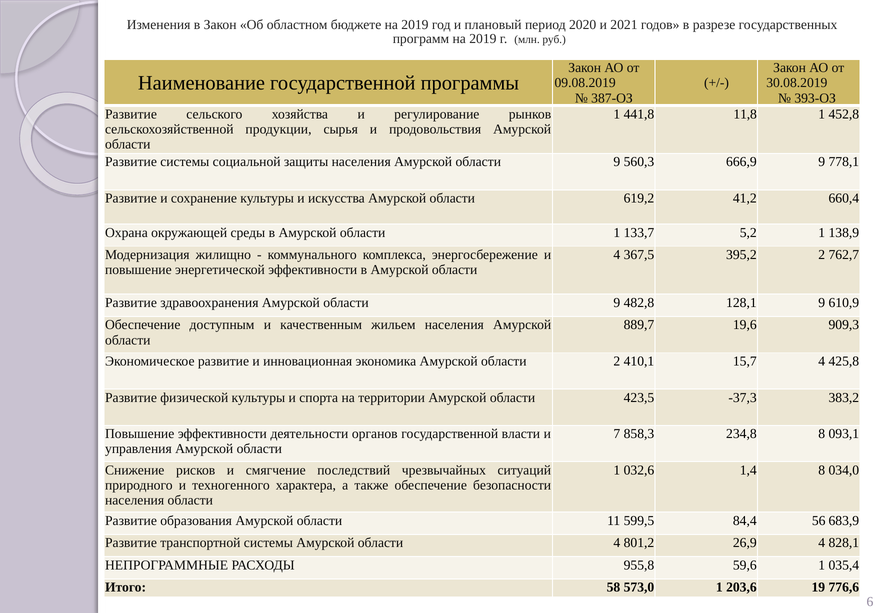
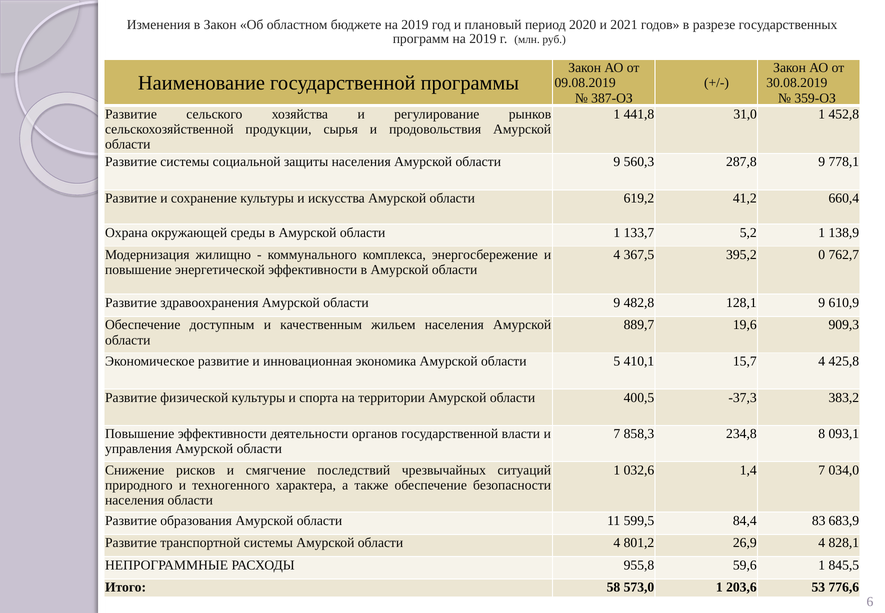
393-ОЗ: 393-ОЗ -> 359-ОЗ
11,8: 11,8 -> 31,0
666,9: 666,9 -> 287,8
395,2 2: 2 -> 0
области 2: 2 -> 5
423,5: 423,5 -> 400,5
1,4 8: 8 -> 7
56: 56 -> 83
035,4: 035,4 -> 845,5
19: 19 -> 53
